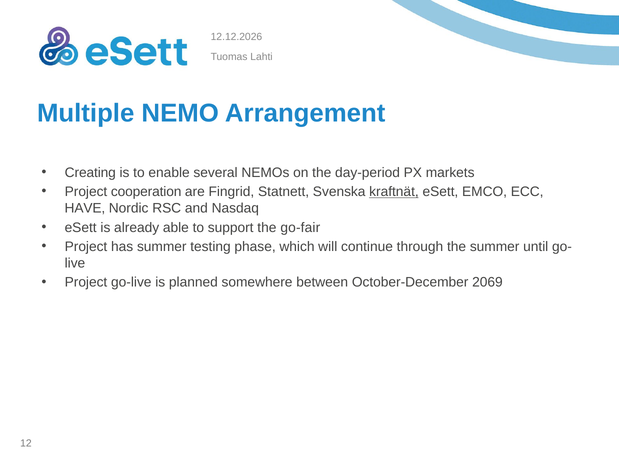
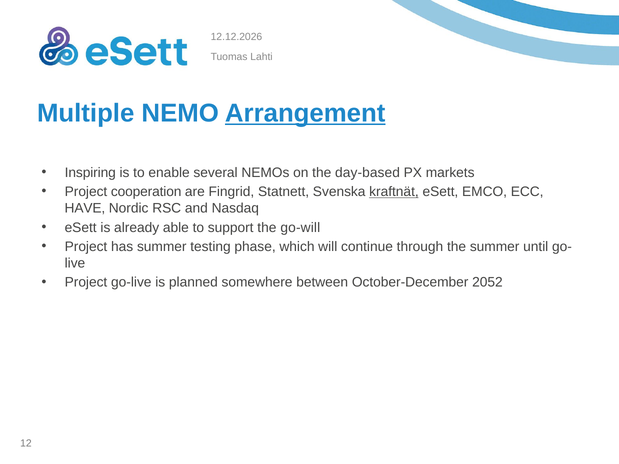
Arrangement underline: none -> present
Creating: Creating -> Inspiring
day-period: day-period -> day-based
go-fair: go-fair -> go-will
2069: 2069 -> 2052
